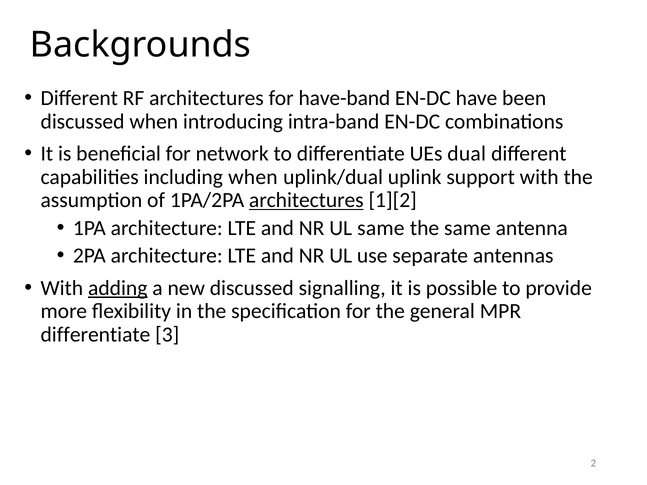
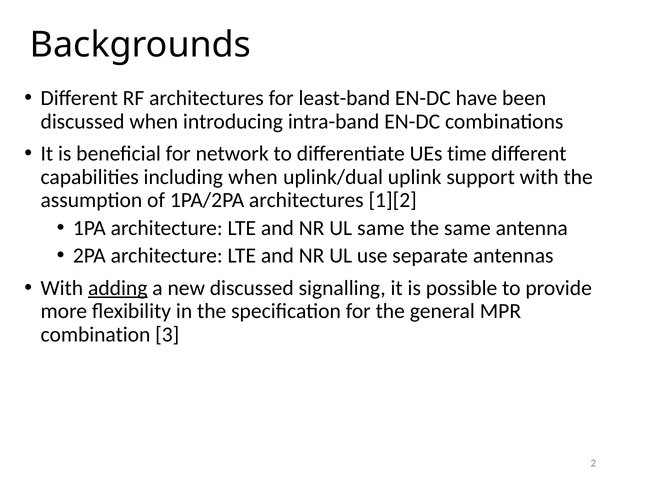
have-band: have-band -> least-band
dual: dual -> time
architectures at (306, 200) underline: present -> none
differentiate at (95, 335): differentiate -> combination
